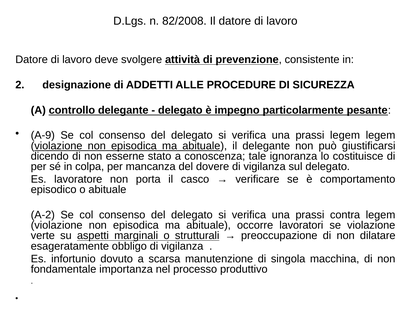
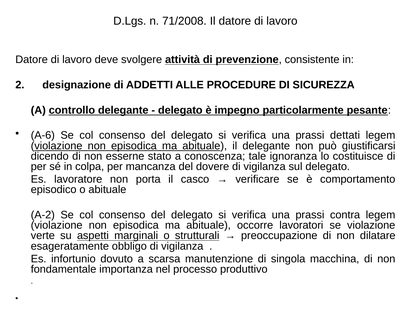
82/2008: 82/2008 -> 71/2008
A-9: A-9 -> A-6
prassi legem: legem -> dettati
